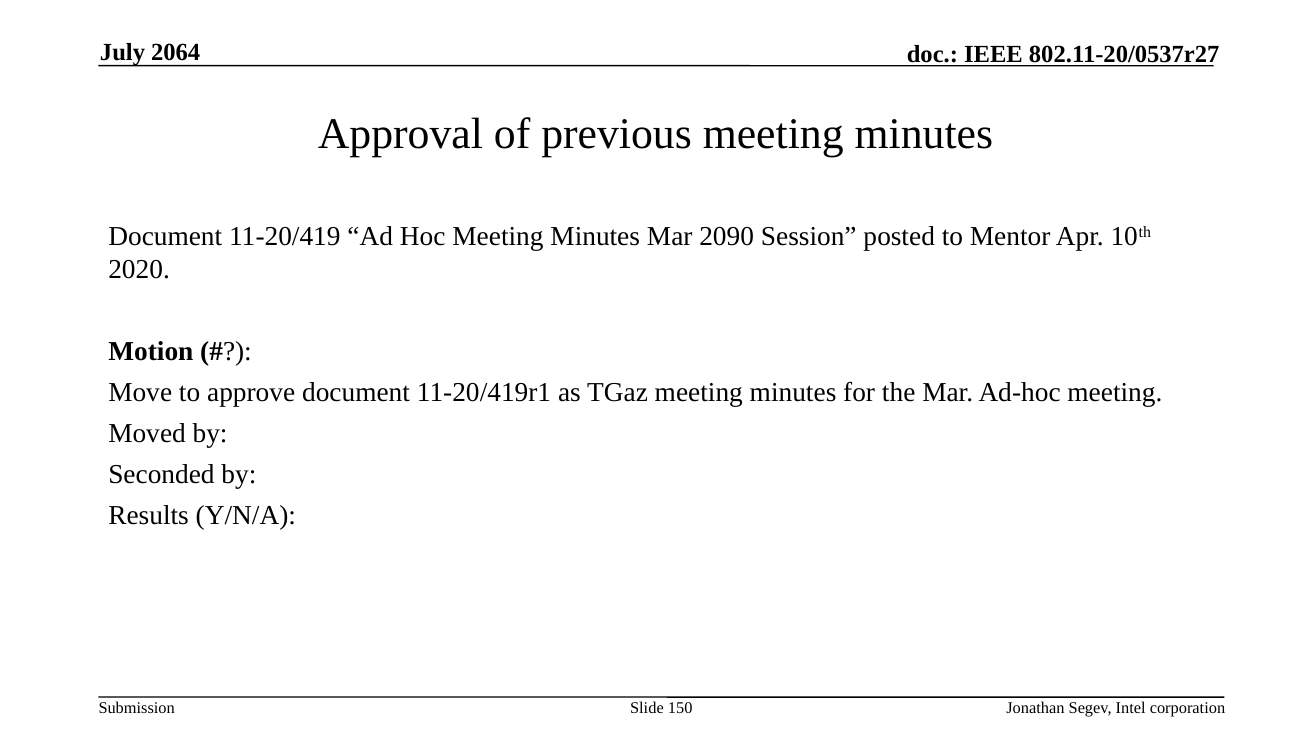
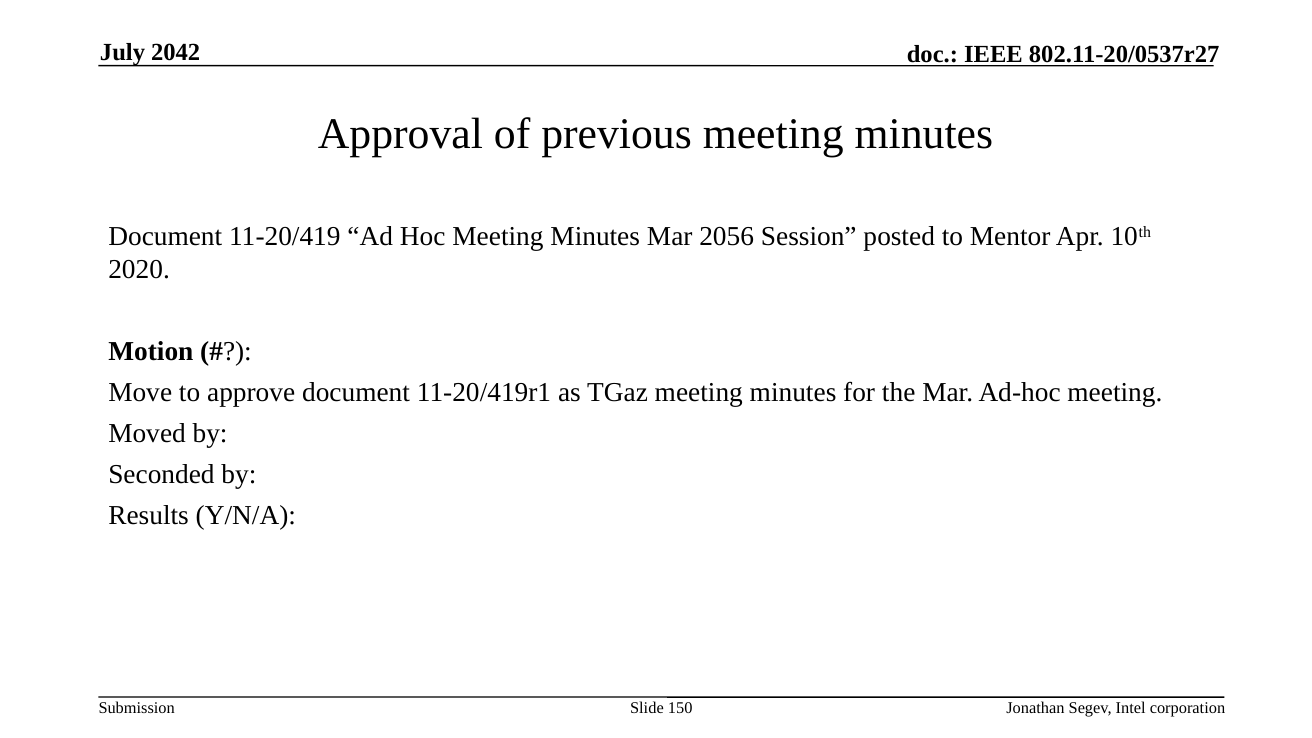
2064: 2064 -> 2042
2090: 2090 -> 2056
